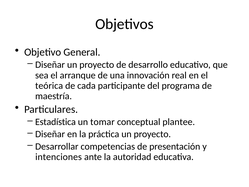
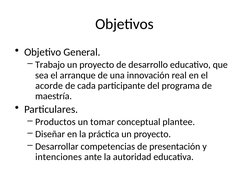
Diseñar at (50, 65): Diseñar -> Trabajo
teórica: teórica -> acorde
Estadística: Estadística -> Productos
